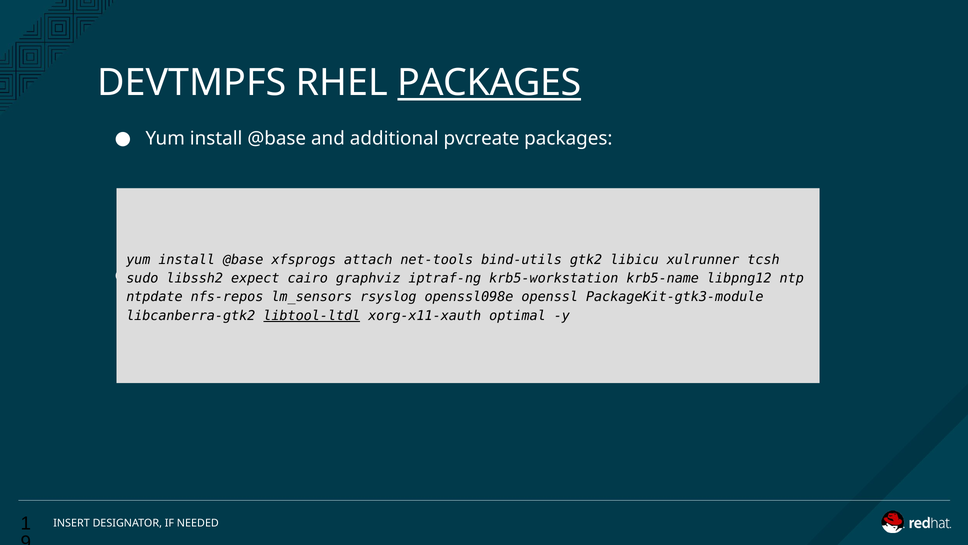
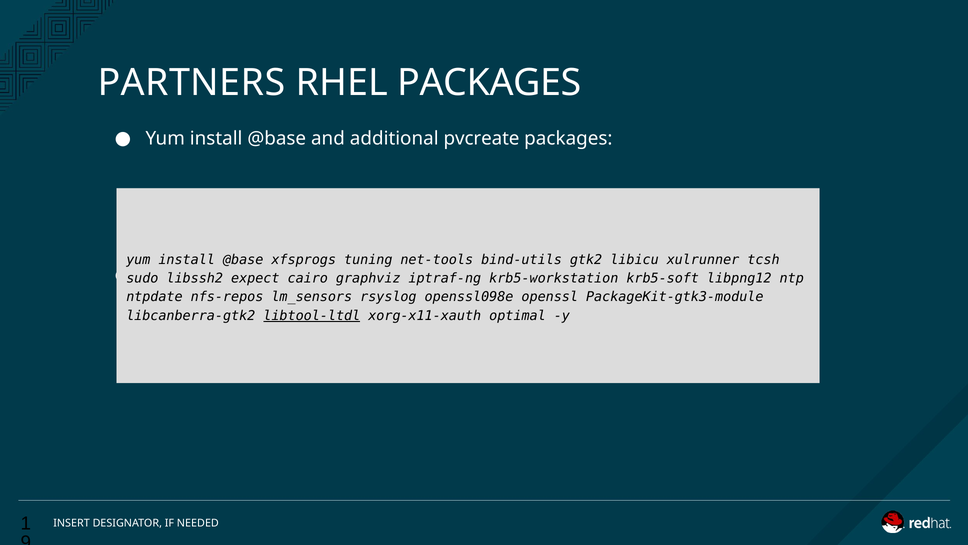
DEVTMPFS: DEVTMPFS -> PARTNERS
PACKAGES at (489, 83) underline: present -> none
attach: attach -> tuning
krb5-name: krb5-name -> krb5-soft
